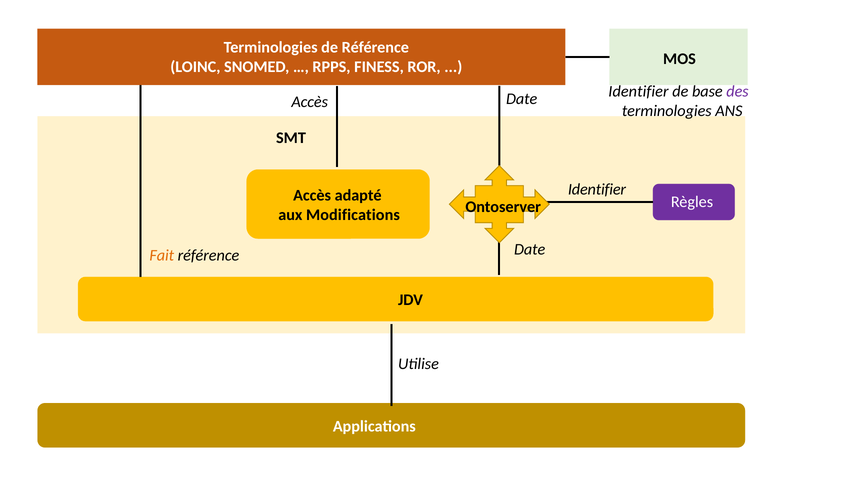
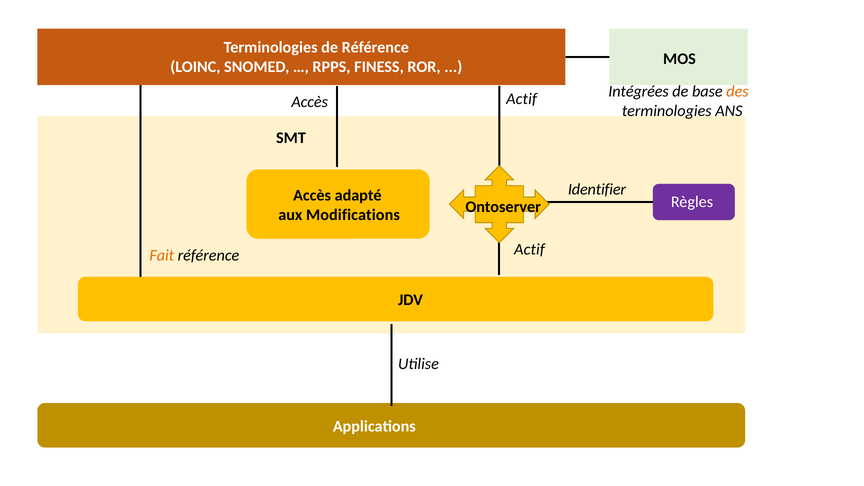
Identifier at (638, 92): Identifier -> Intégrées
des at (738, 92) colour: purple -> orange
Date at (522, 99): Date -> Actif
Date at (530, 249): Date -> Actif
